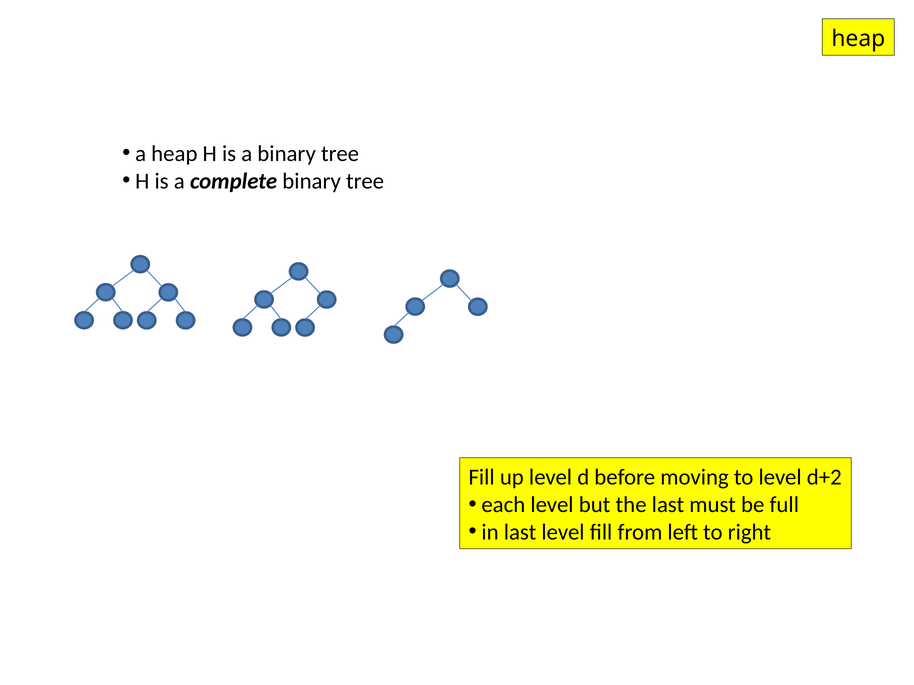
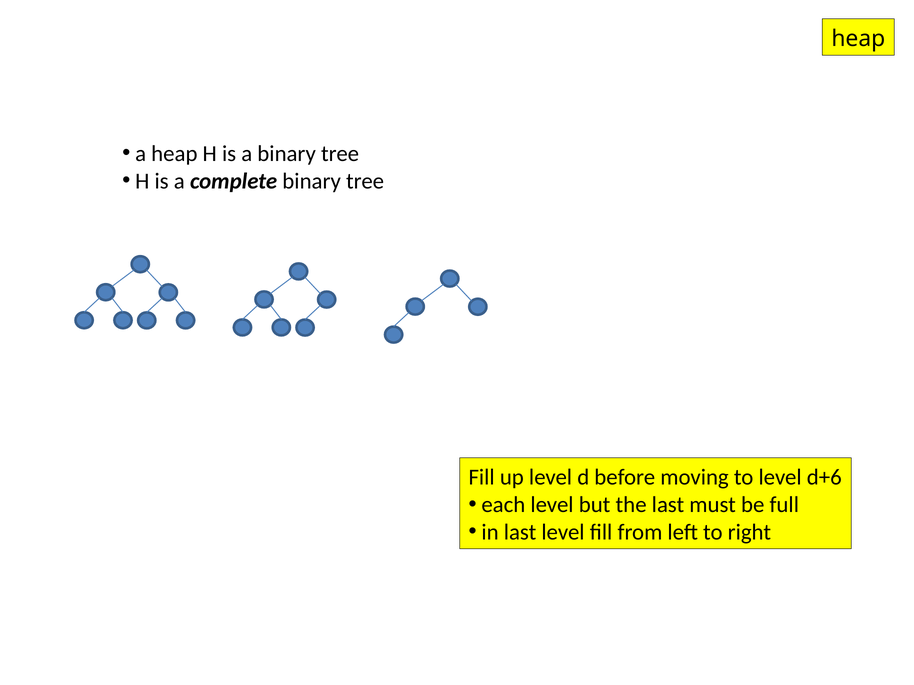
d+2: d+2 -> d+6
